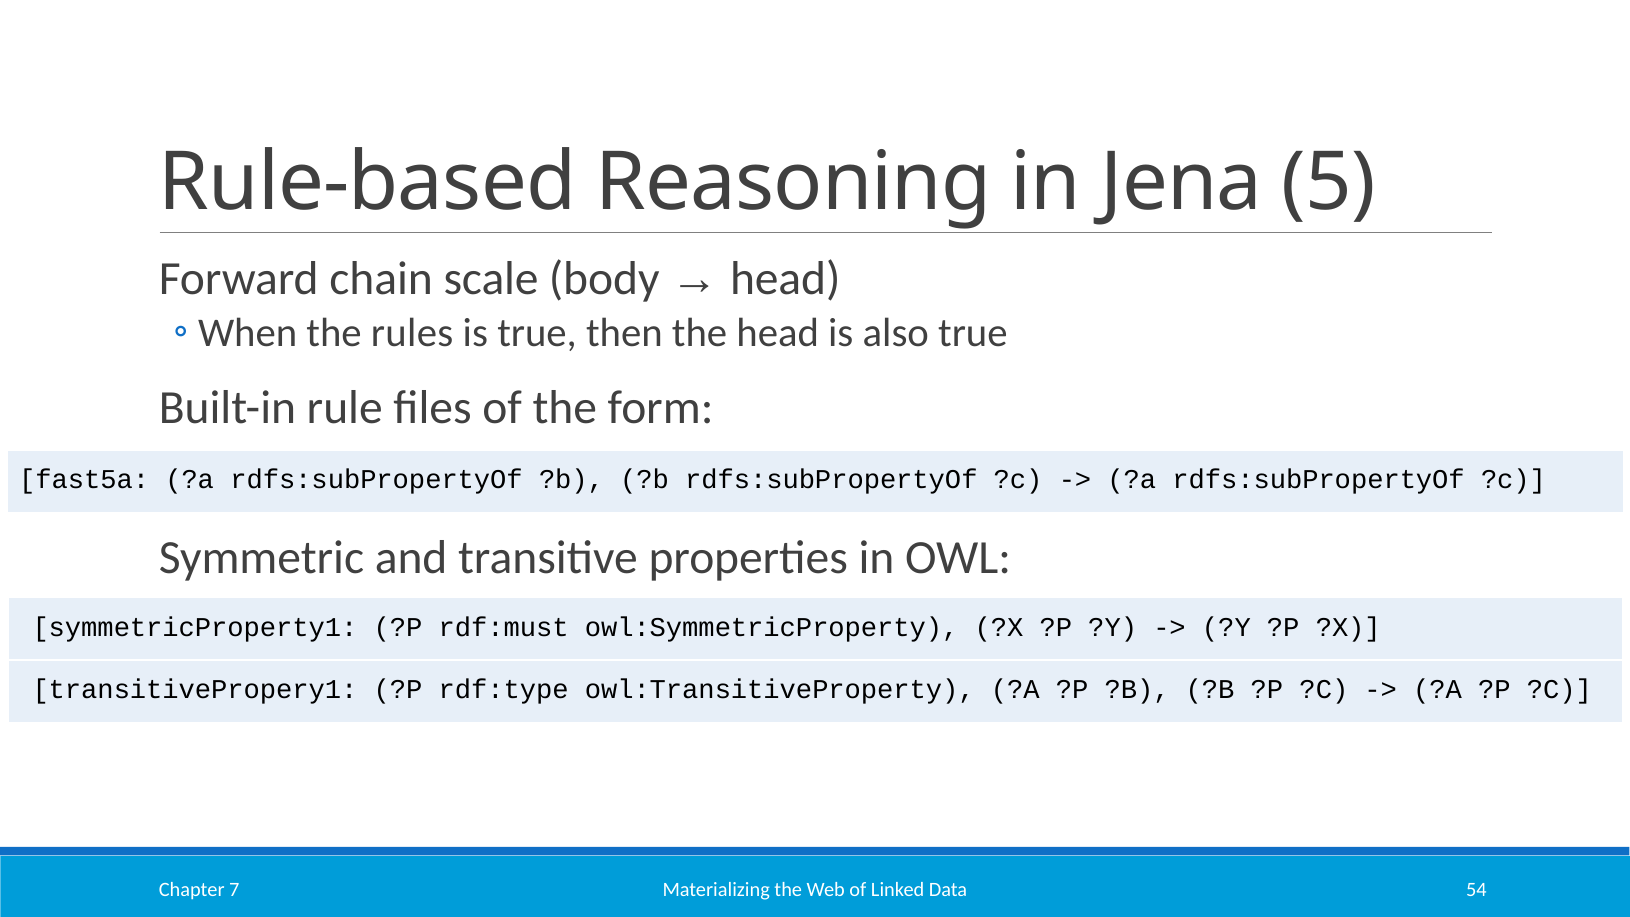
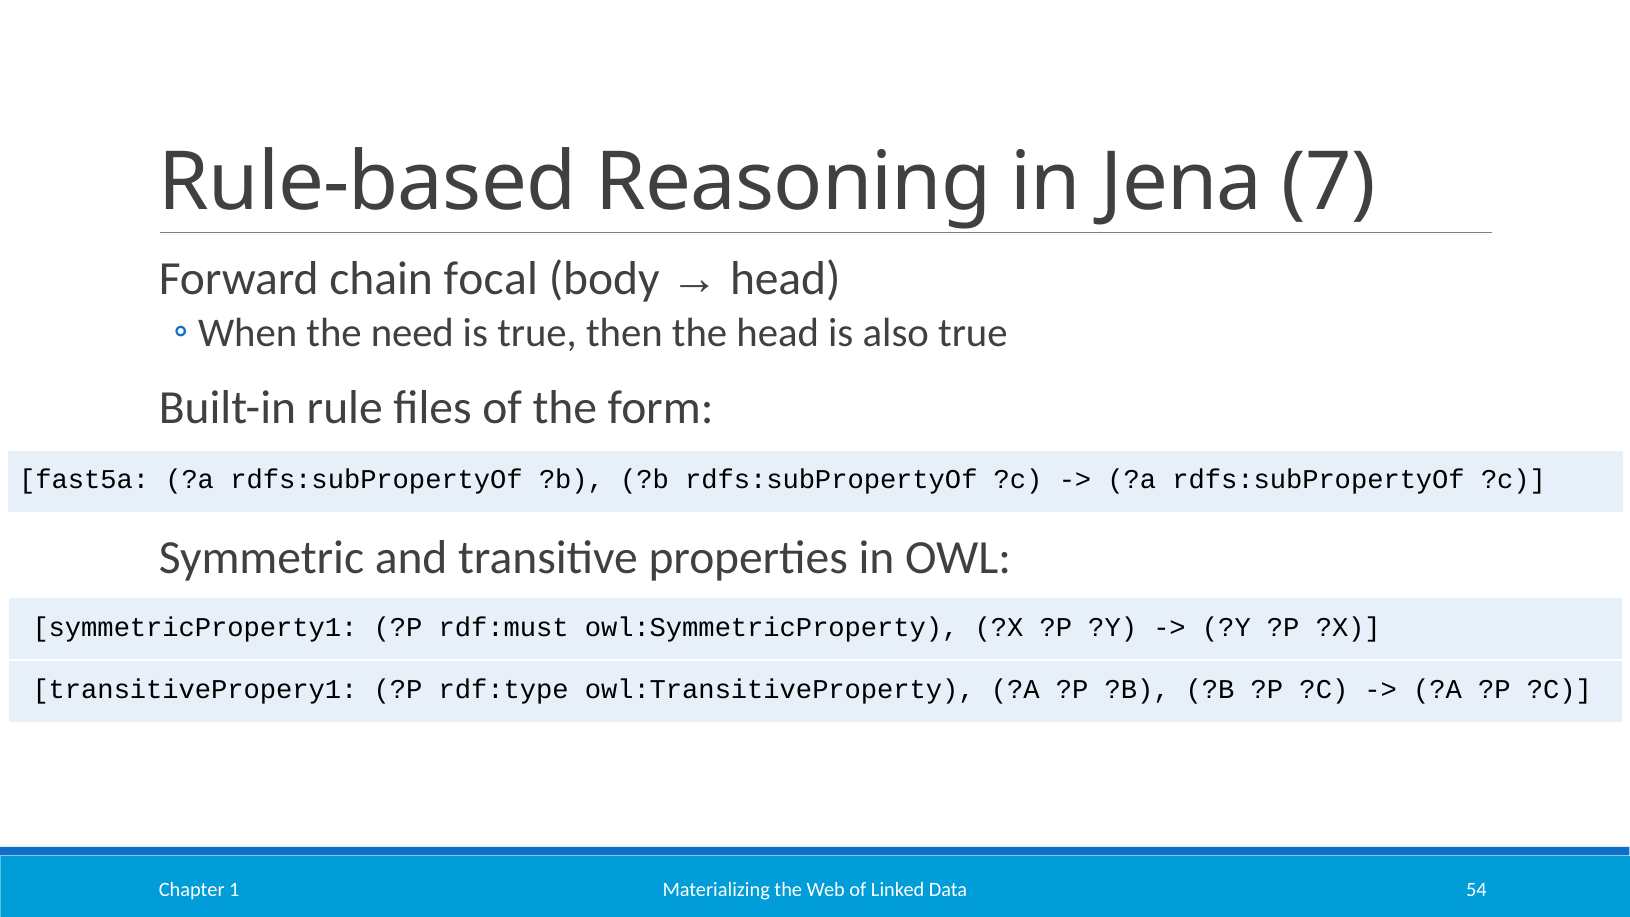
5: 5 -> 7
scale: scale -> focal
rules: rules -> need
7: 7 -> 1
